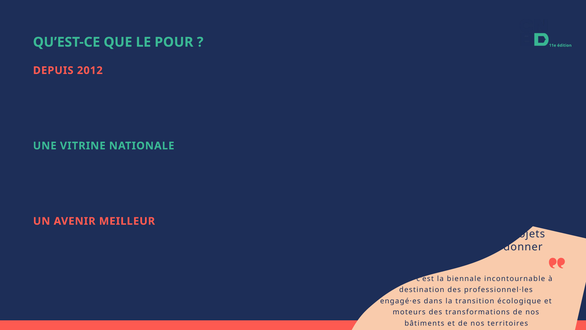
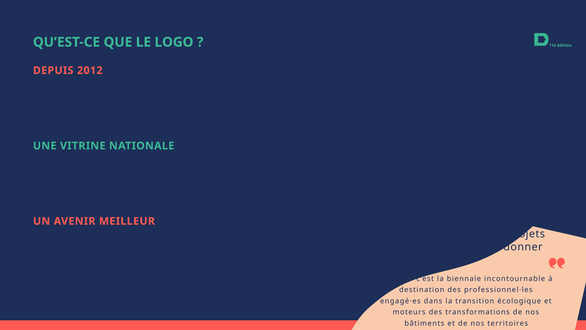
LE POUR: POUR -> LOGO
